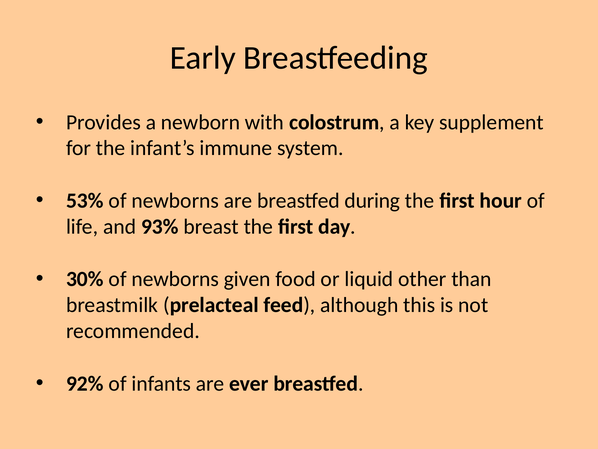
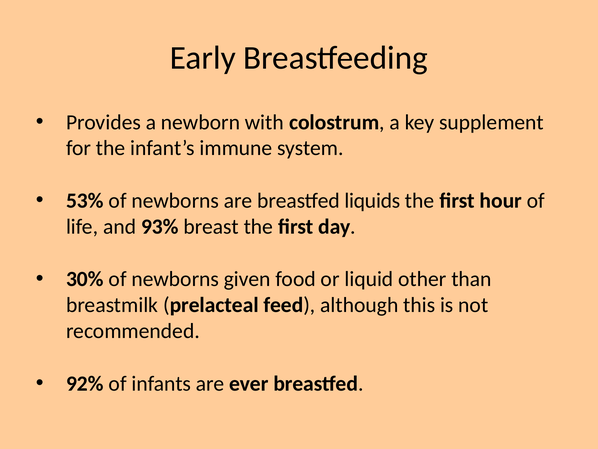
during: during -> liquids
